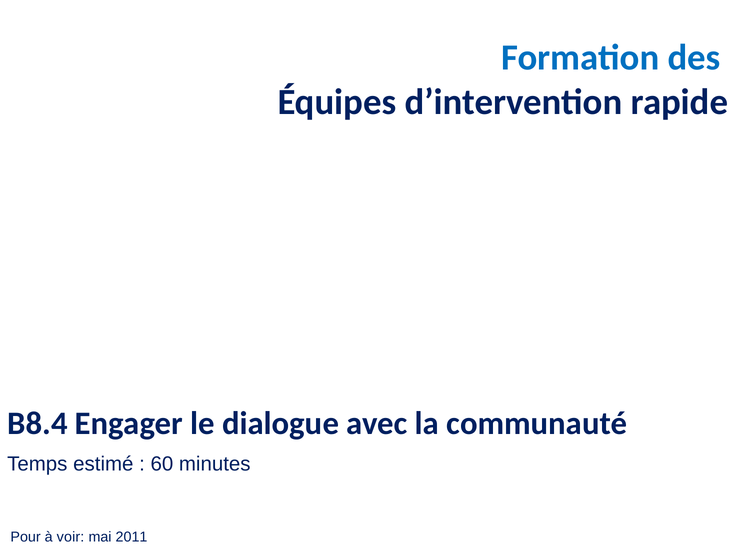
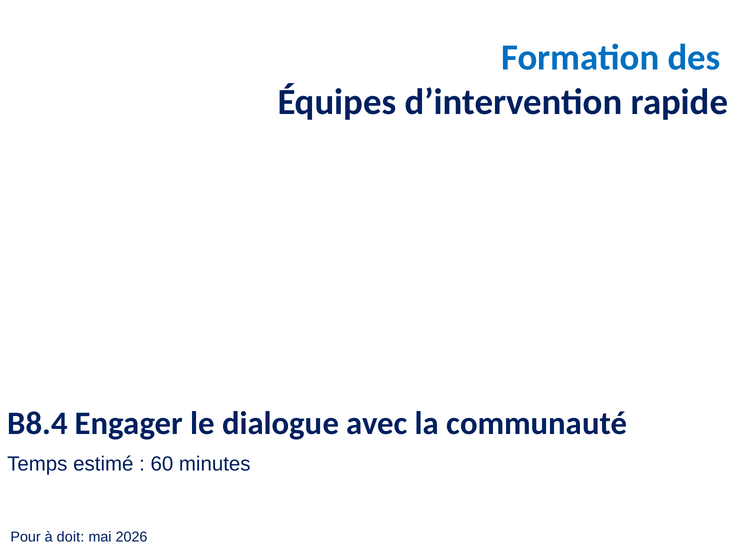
voir: voir -> doit
2011: 2011 -> 2026
